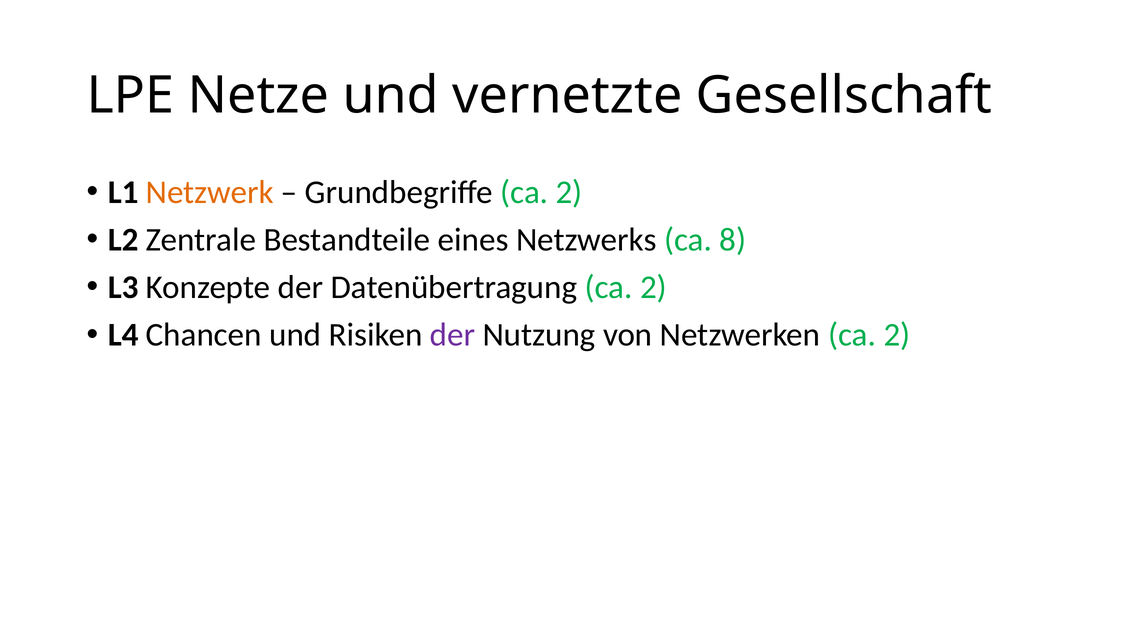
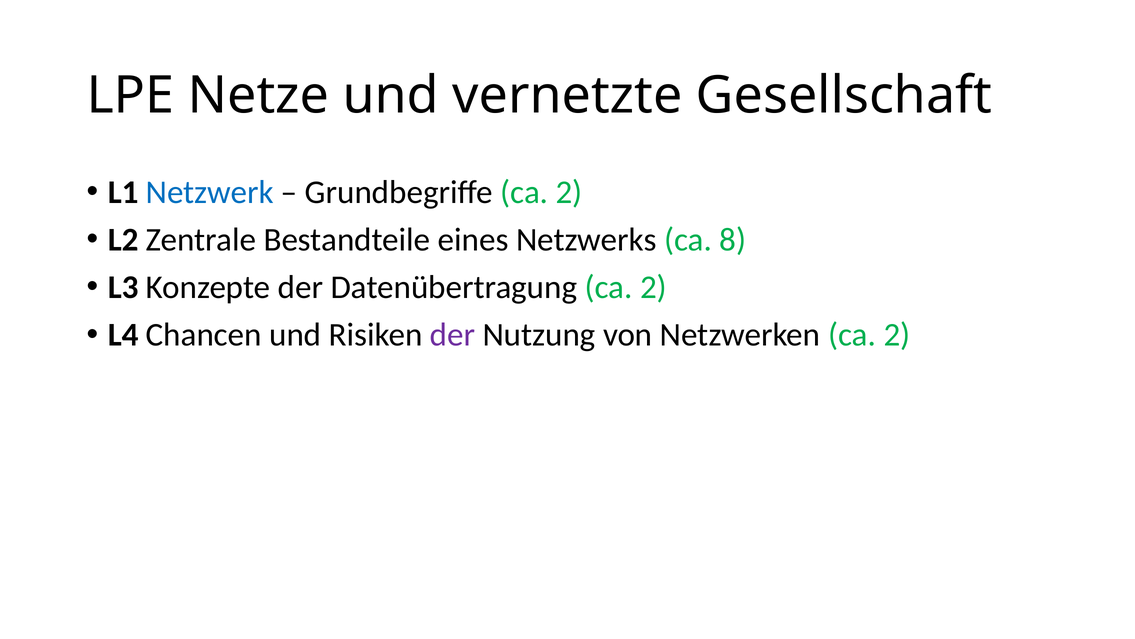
Netzwerk colour: orange -> blue
